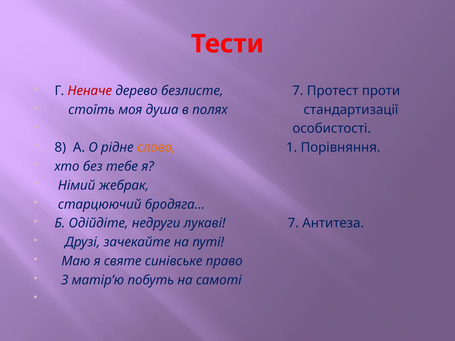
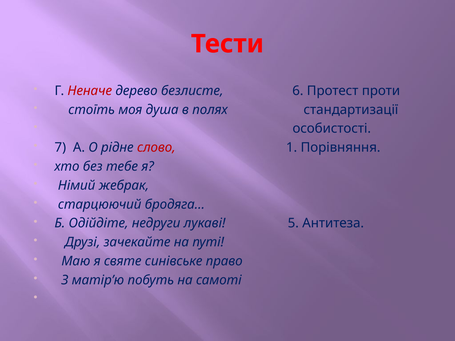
безлисте 7: 7 -> 6
8: 8 -> 7
слово colour: orange -> red
лукаві 7: 7 -> 5
